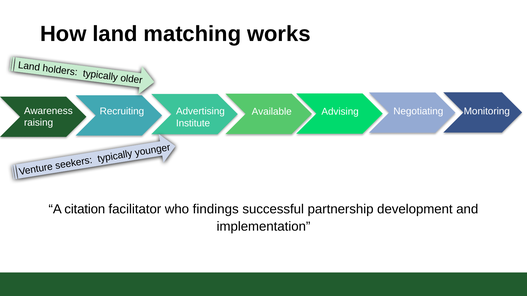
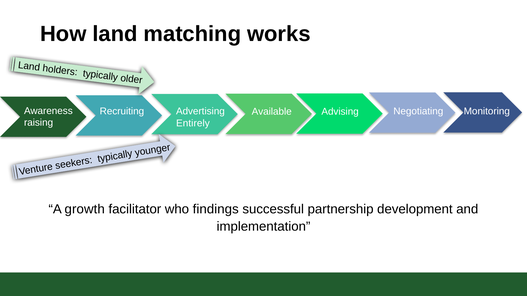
Institute: Institute -> Entirely
citation: citation -> growth
